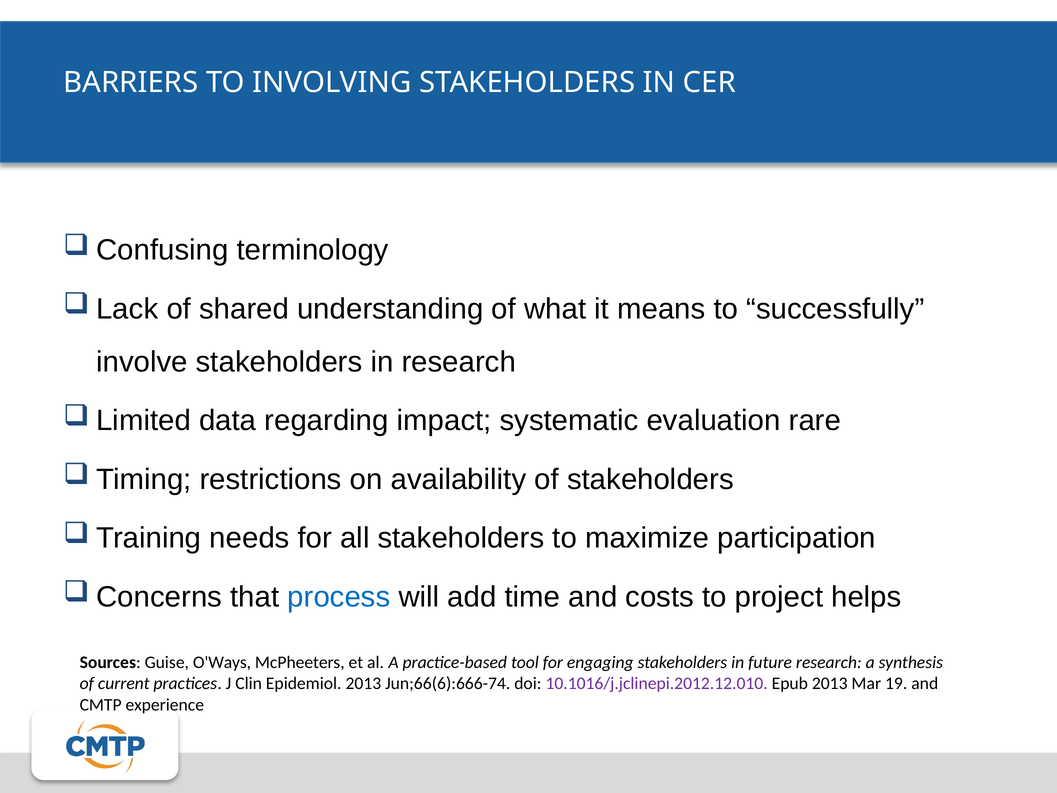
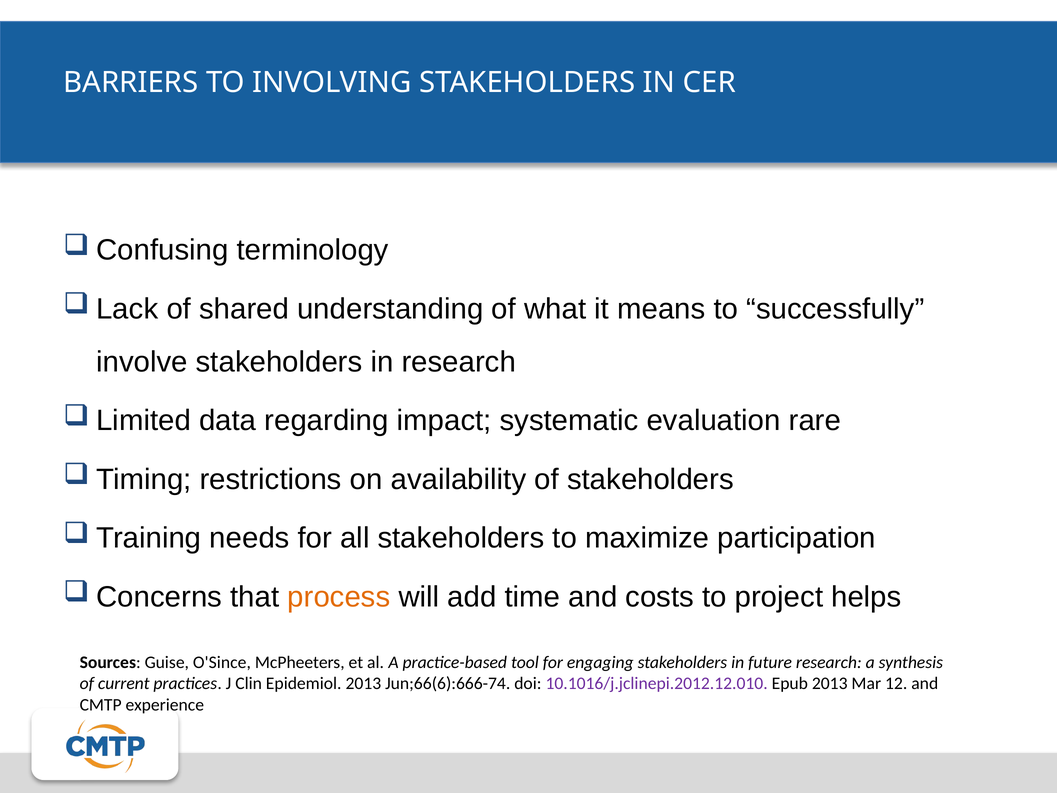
process colour: blue -> orange
O'Ways: O'Ways -> O'Since
19: 19 -> 12
